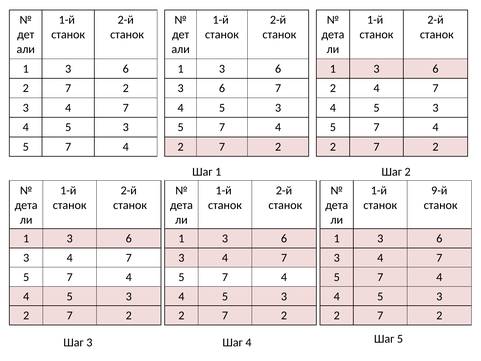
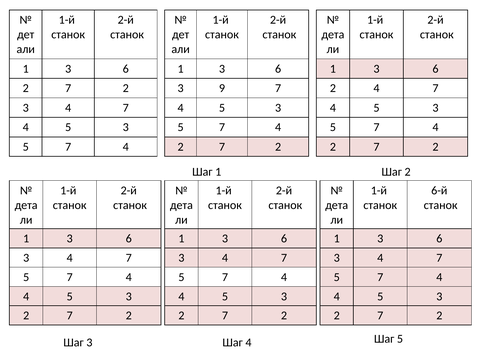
6 at (222, 88): 6 -> 9
9-й: 9-й -> 6-й
